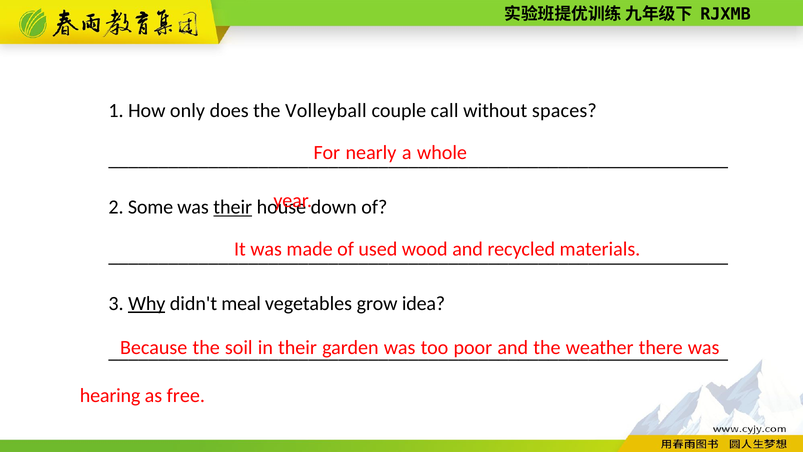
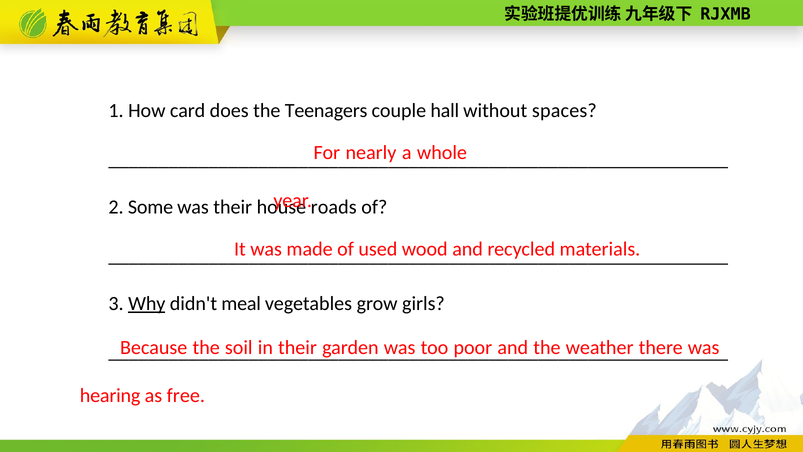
only: only -> card
Volleyball: Volleyball -> Teenagers
call: call -> hall
their at (233, 207) underline: present -> none
down: down -> roads
idea: idea -> girls
